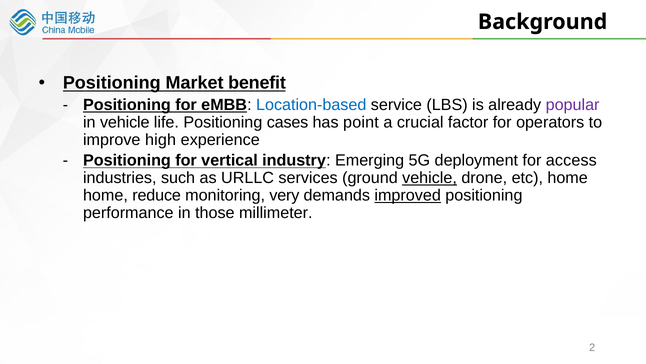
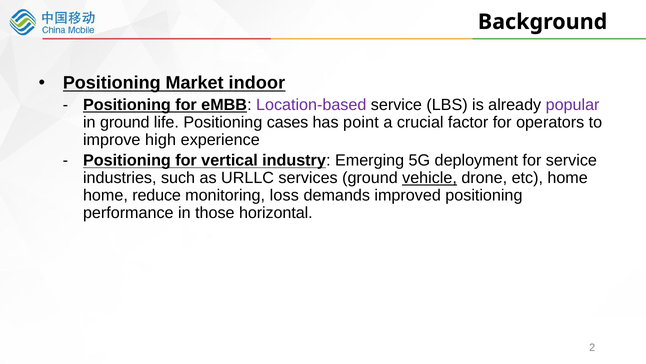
benefit: benefit -> indoor
Location-based colour: blue -> purple
in vehicle: vehicle -> ground
for access: access -> service
very: very -> loss
improved underline: present -> none
millimeter: millimeter -> horizontal
